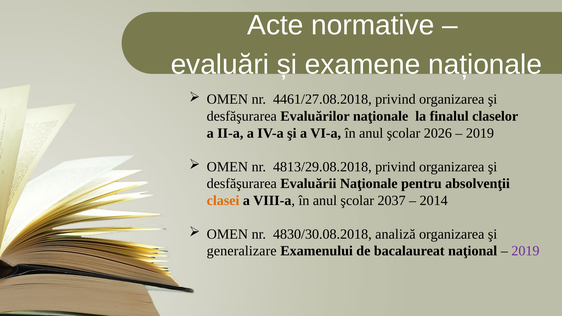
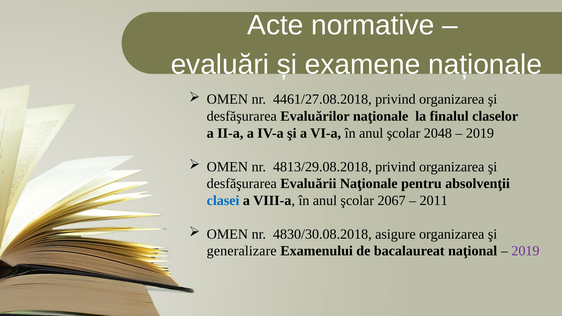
2026: 2026 -> 2048
clasei colour: orange -> blue
2037: 2037 -> 2067
2014: 2014 -> 2011
analiză: analiză -> asigure
